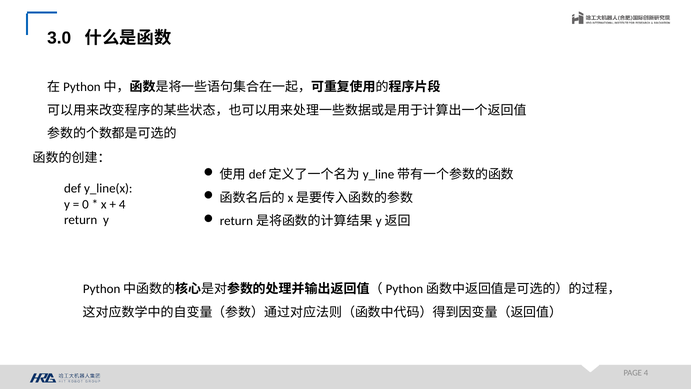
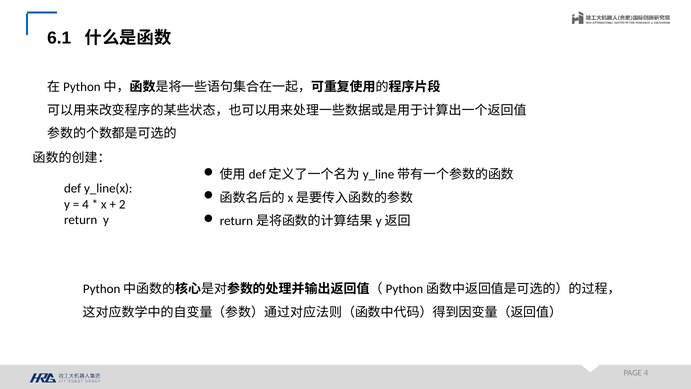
3.0: 3.0 -> 6.1
0 at (85, 204): 0 -> 4
4 at (122, 204): 4 -> 2
